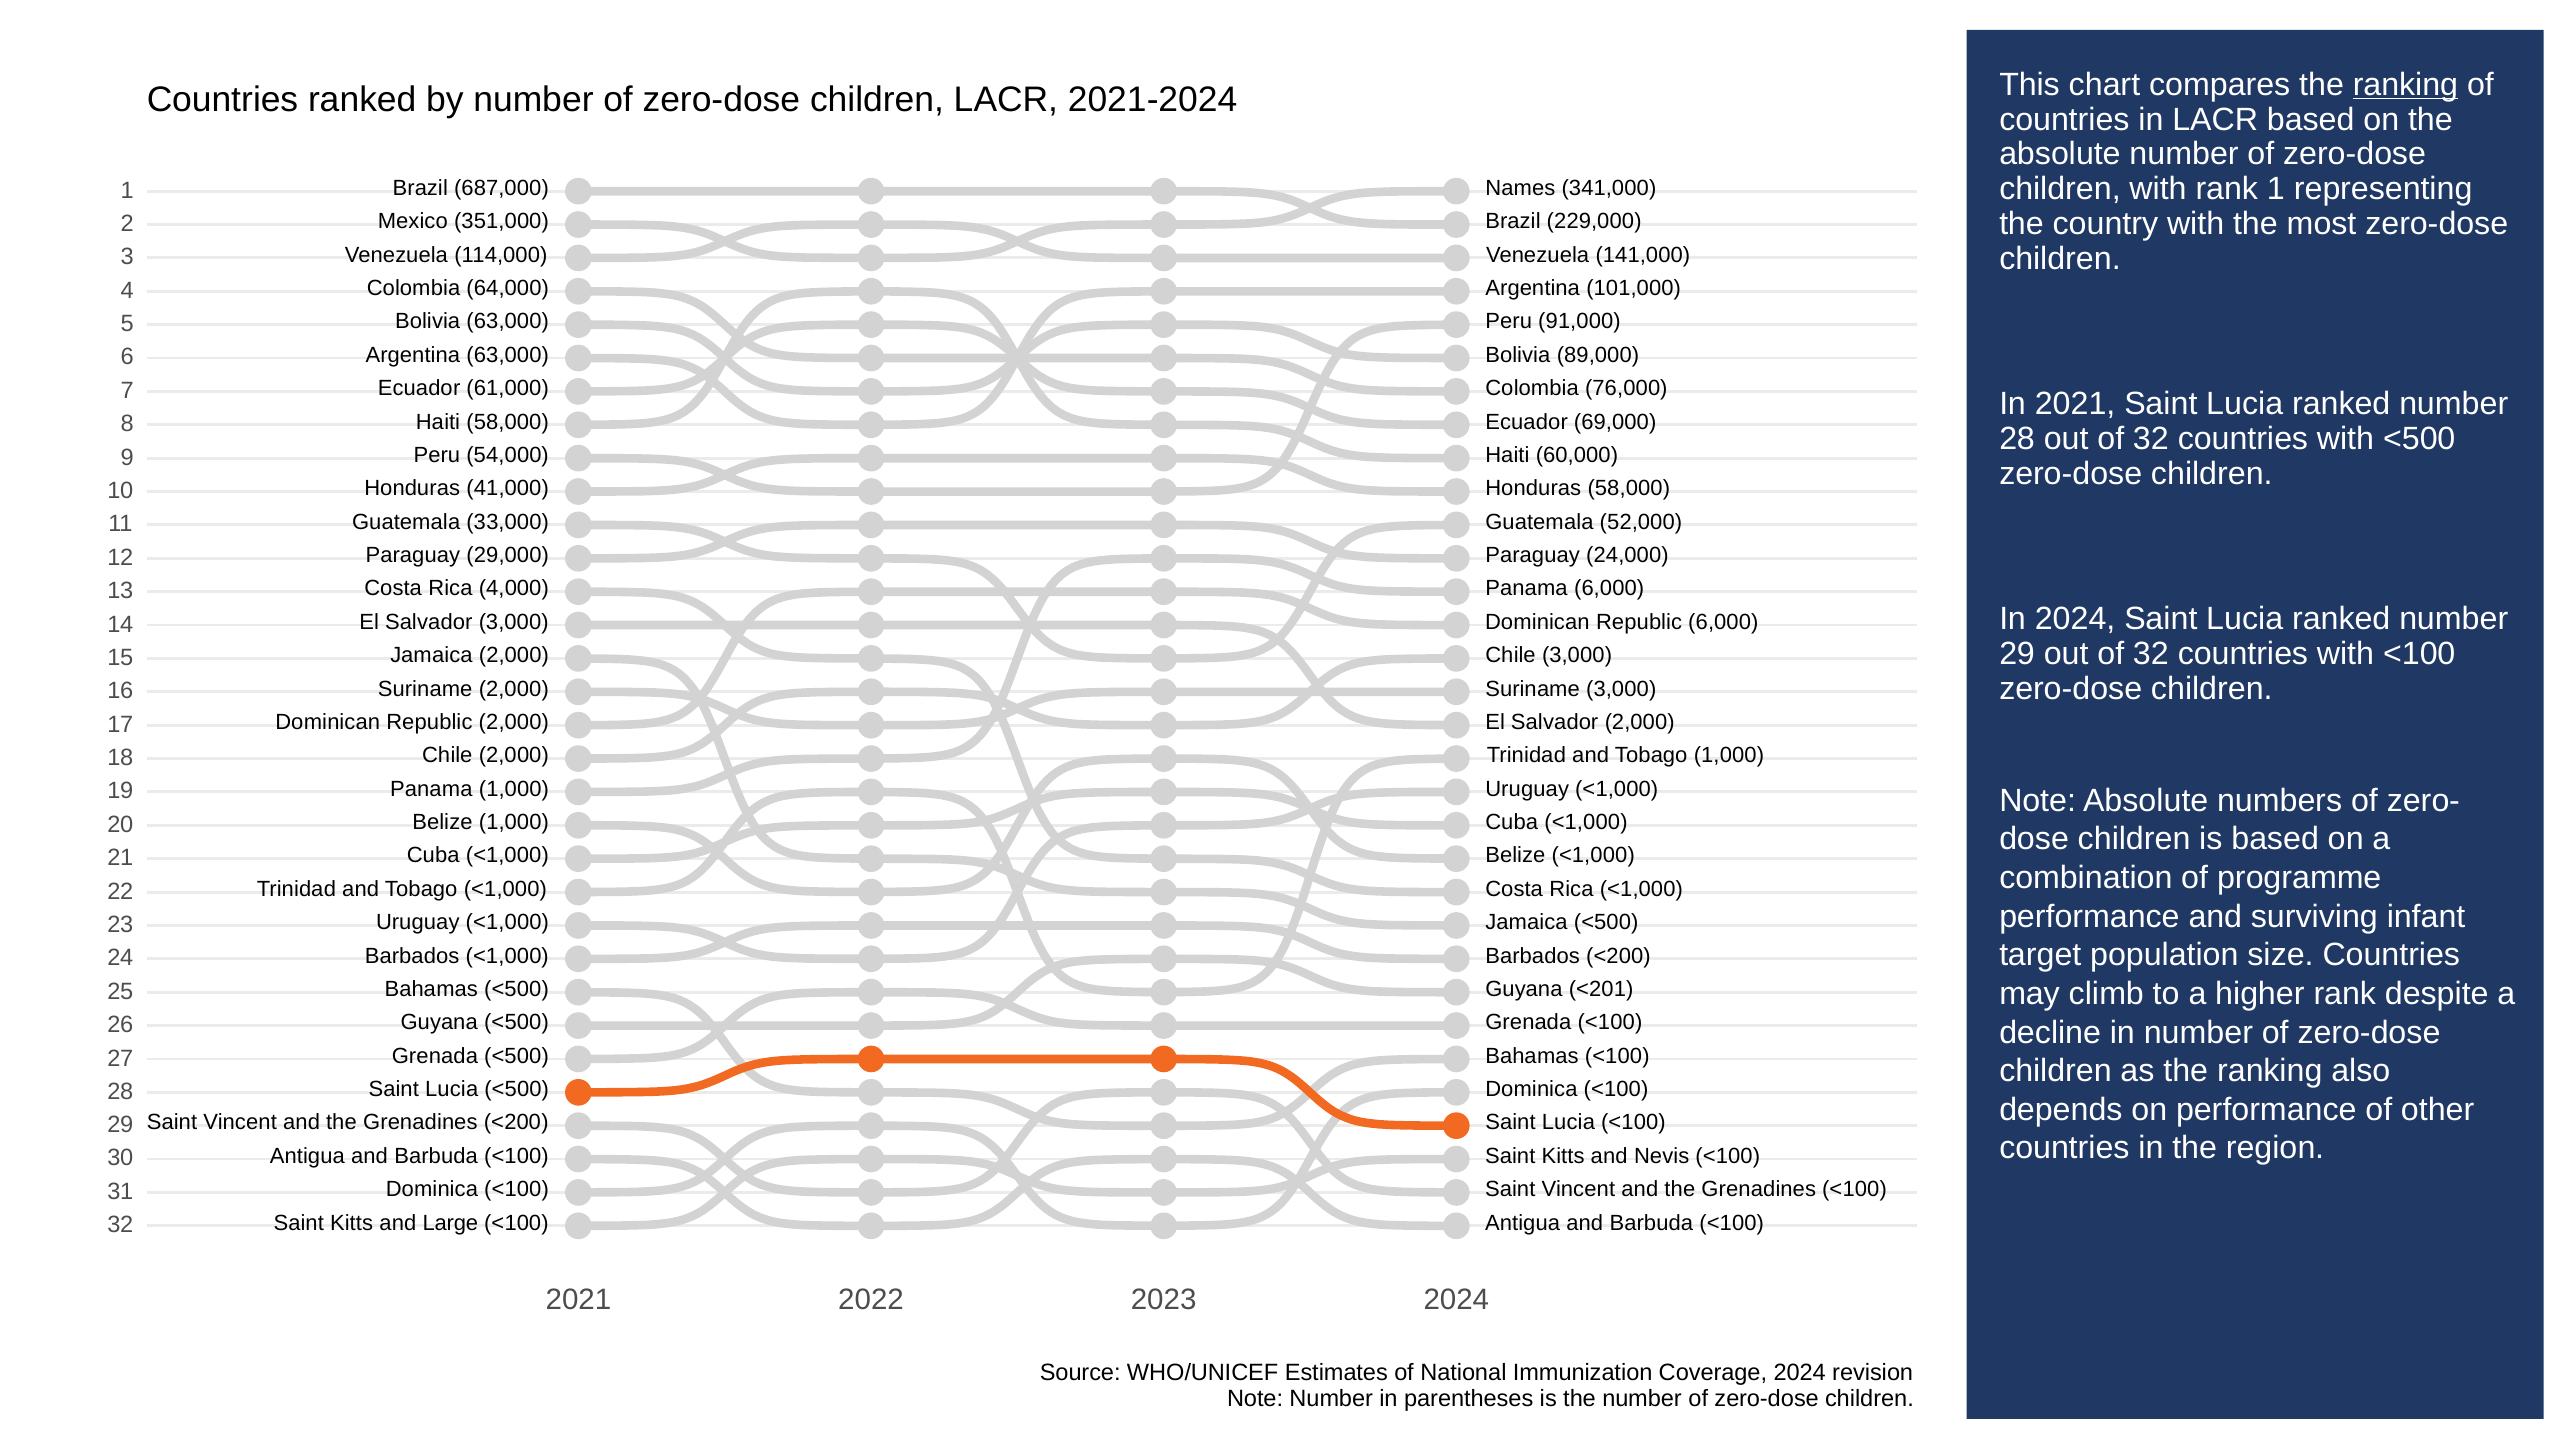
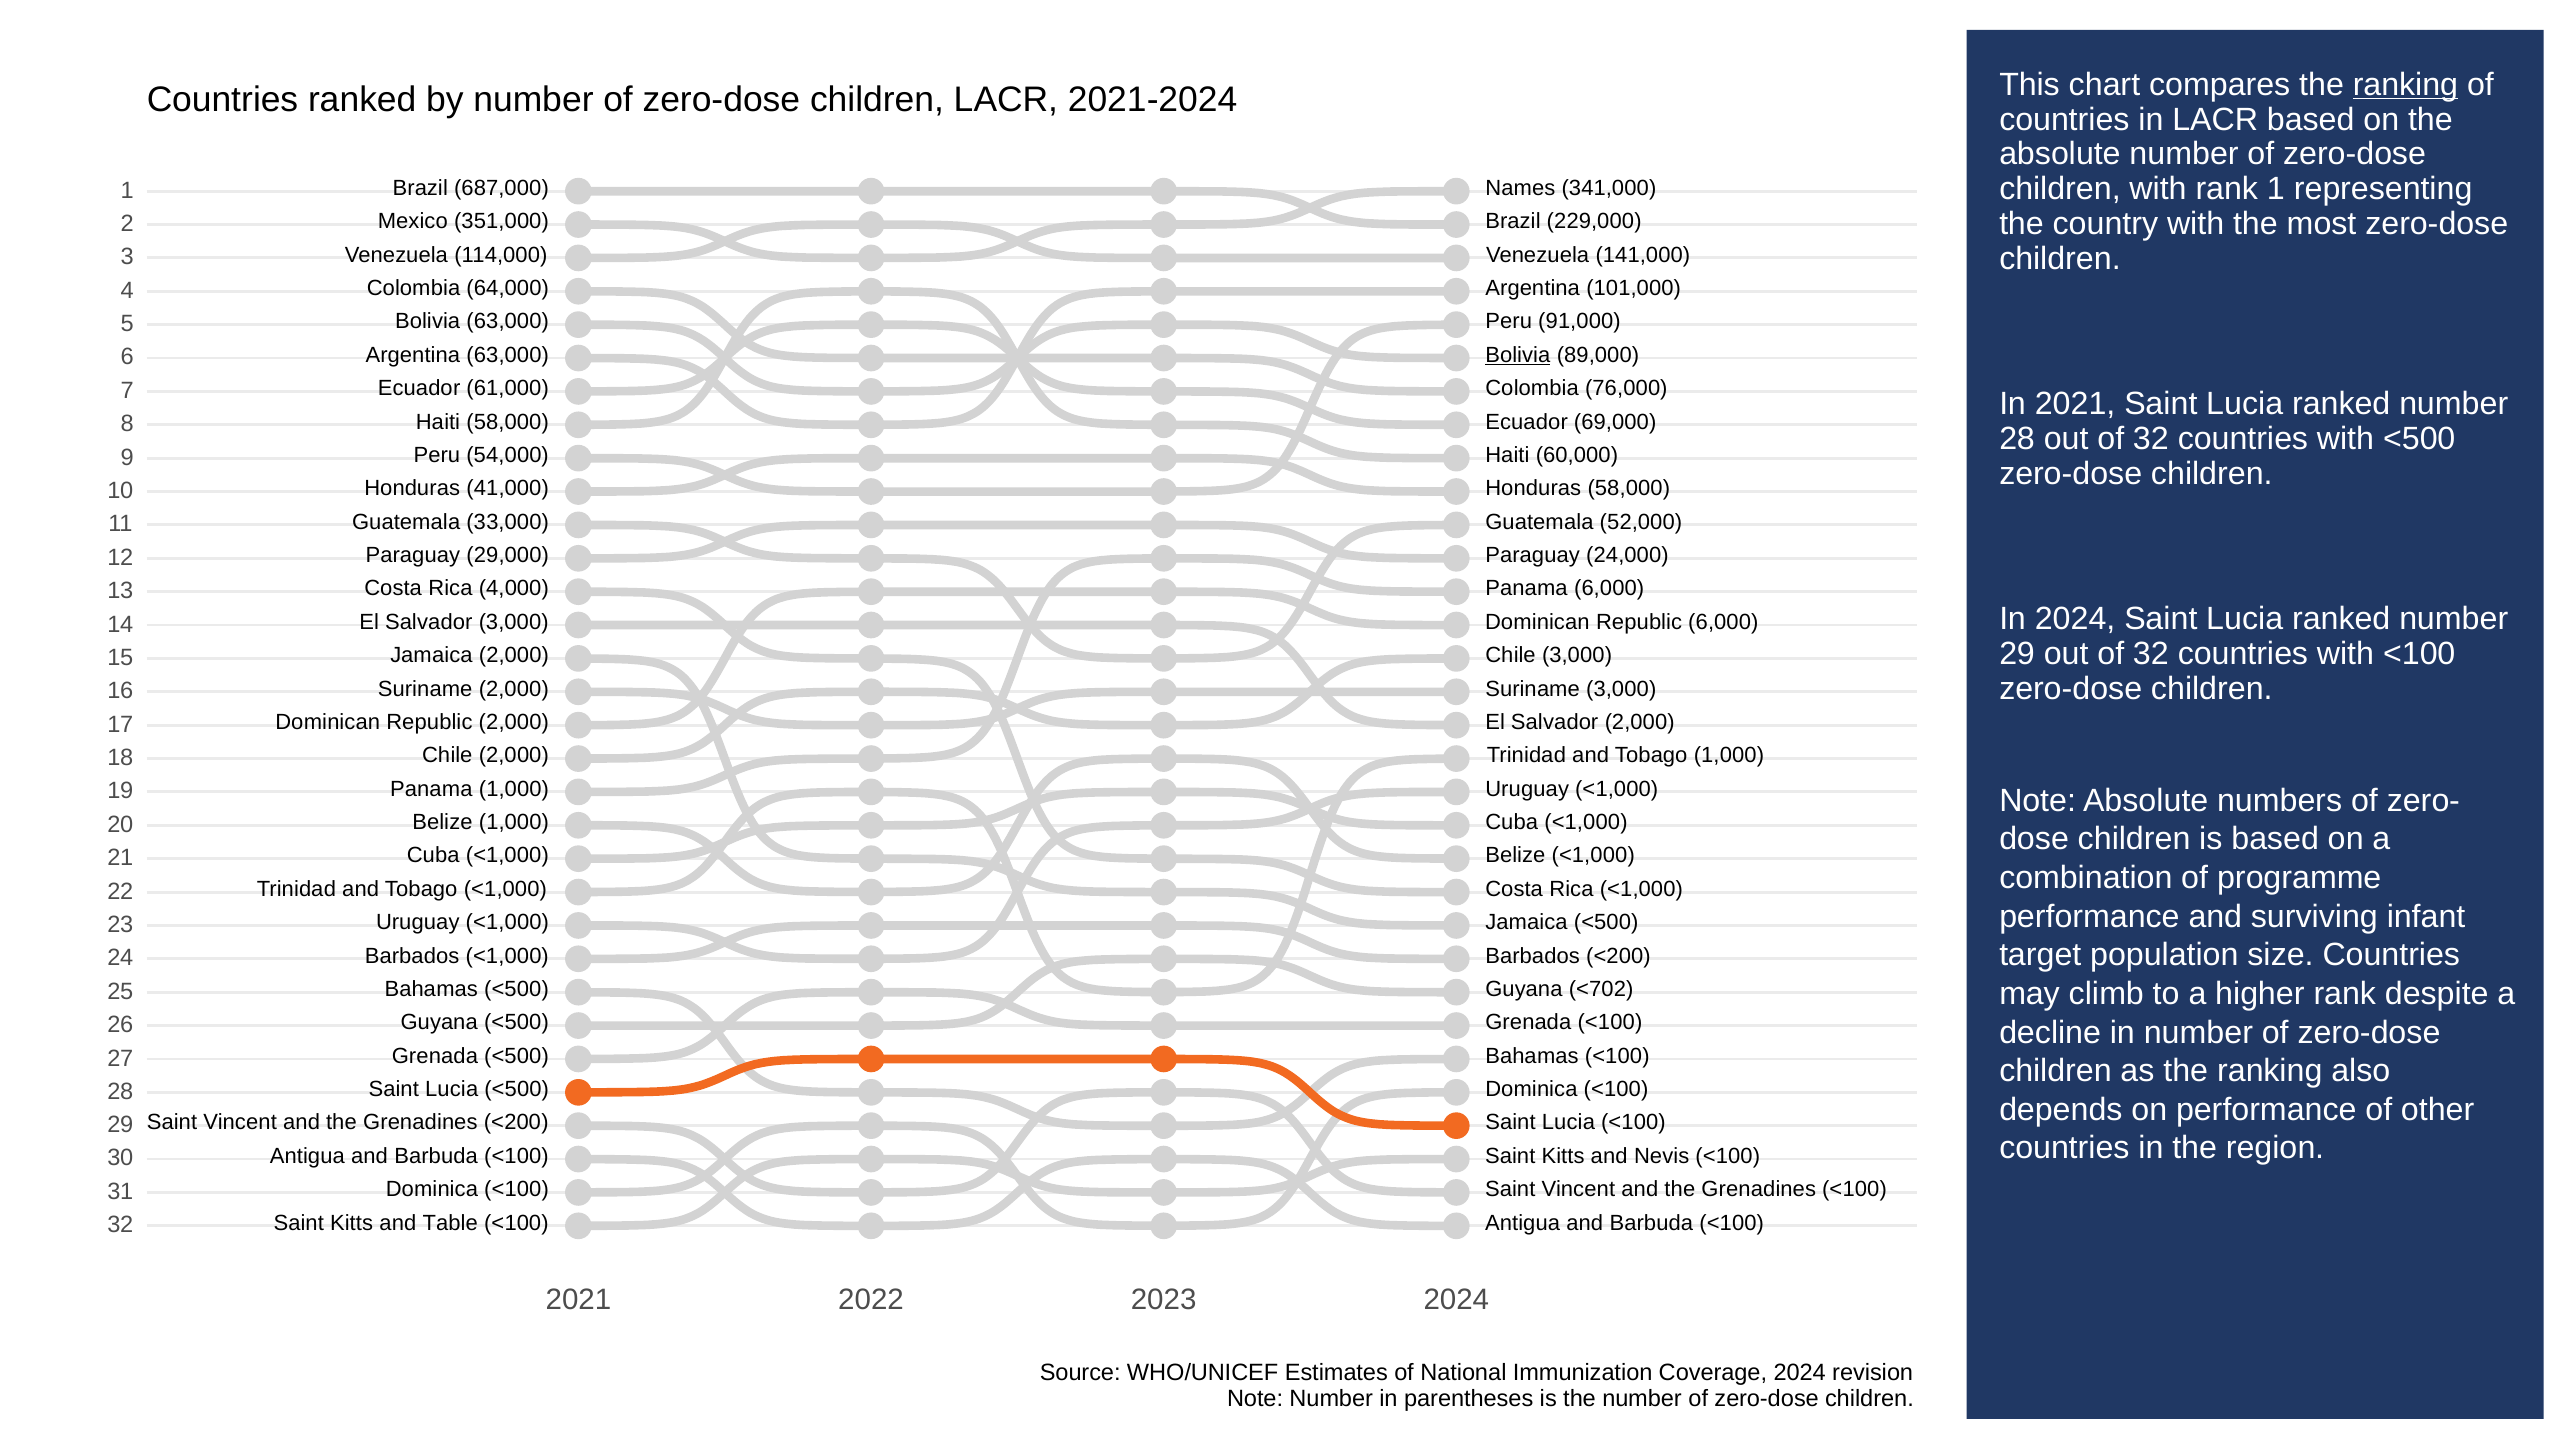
Bolivia at (1518, 355) underline: none -> present
<201: <201 -> <702
Large: Large -> Table
